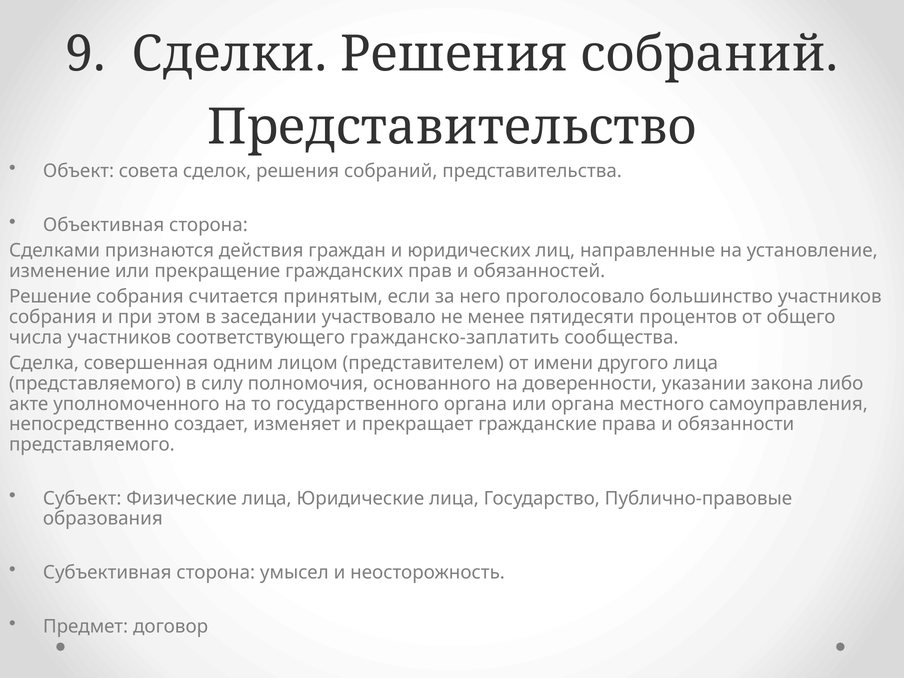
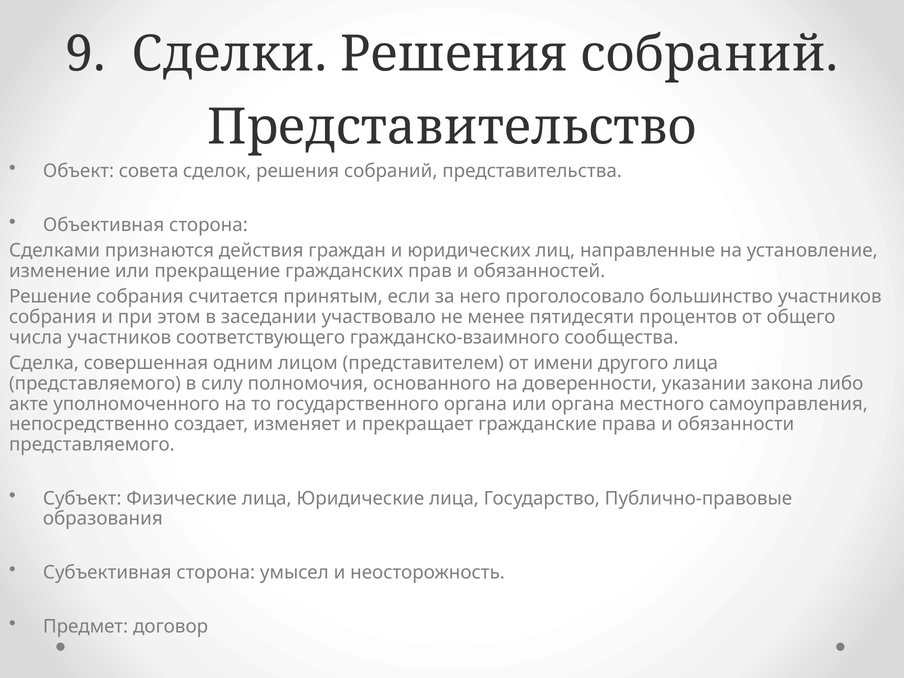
гражданско-заплатить: гражданско-заплатить -> гражданско-взаимного
